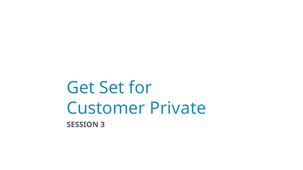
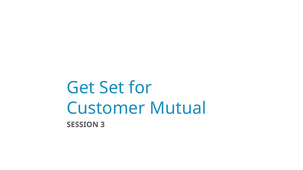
Private: Private -> Mutual
